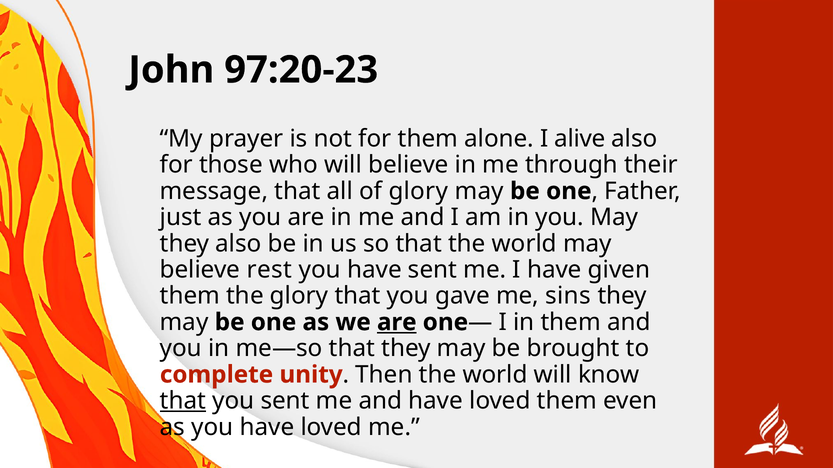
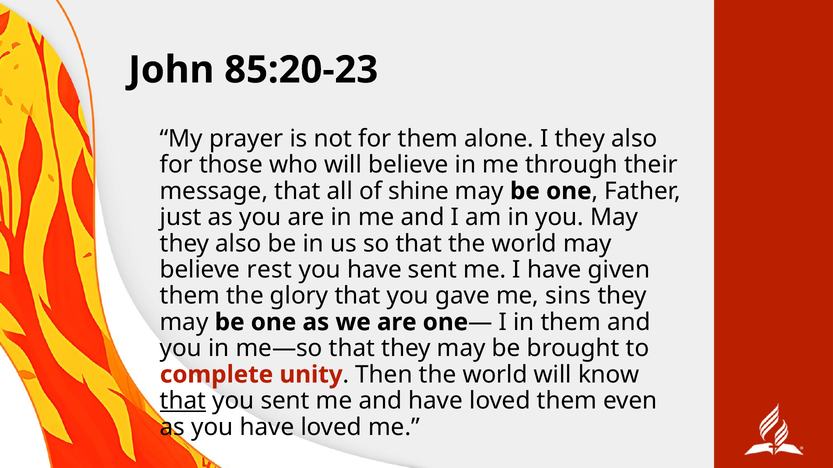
97:20-23: 97:20-23 -> 85:20-23
I alive: alive -> they
of glory: glory -> shine
are at (397, 323) underline: present -> none
